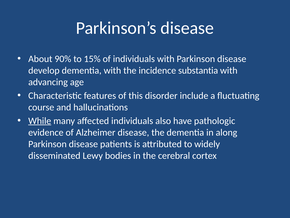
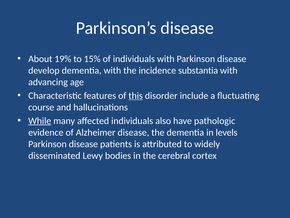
90%: 90% -> 19%
this underline: none -> present
along: along -> levels
